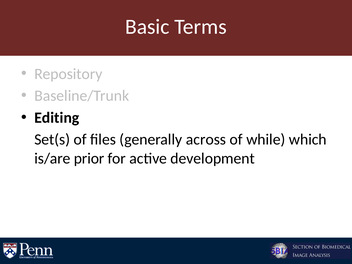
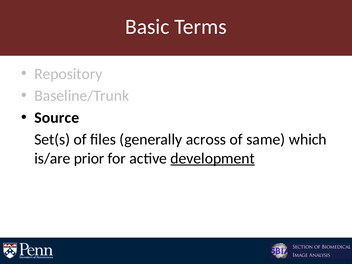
Editing: Editing -> Source
while: while -> same
development underline: none -> present
